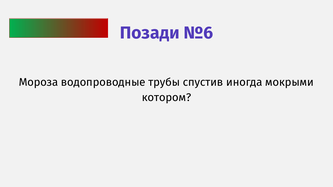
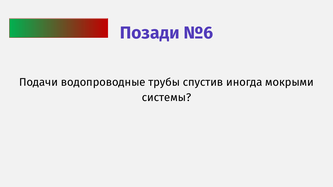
Мороза: Мороза -> Подачи
котором: котором -> системы
